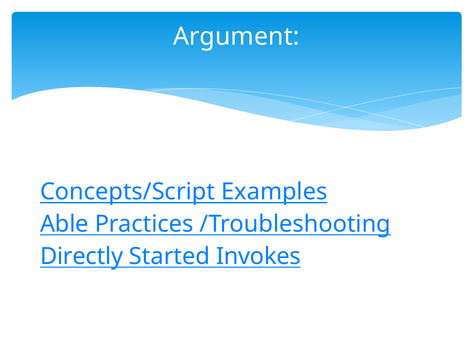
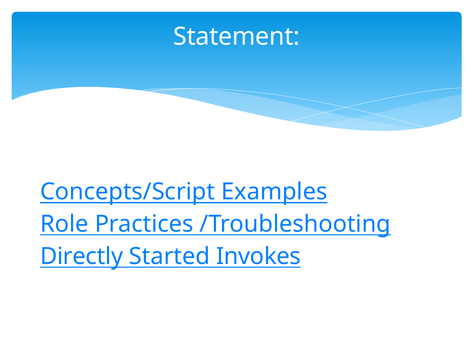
Argument: Argument -> Statement
Able: Able -> Role
